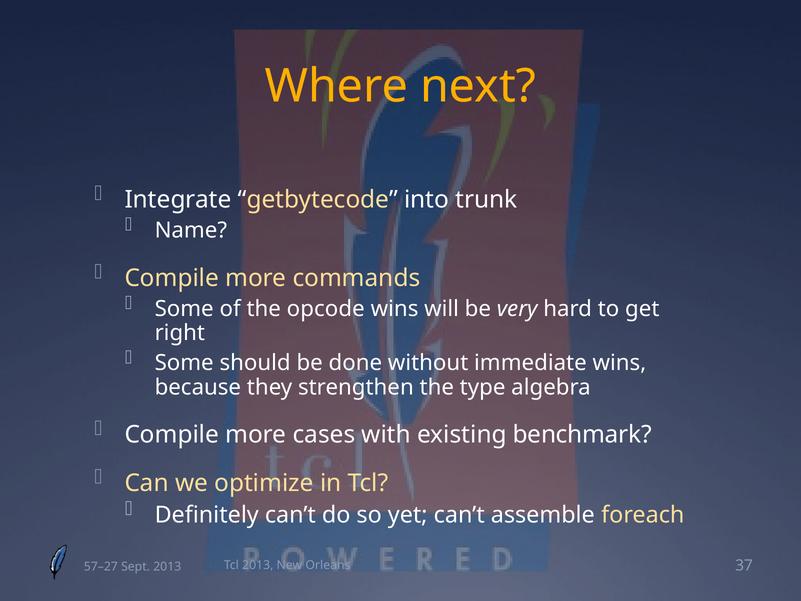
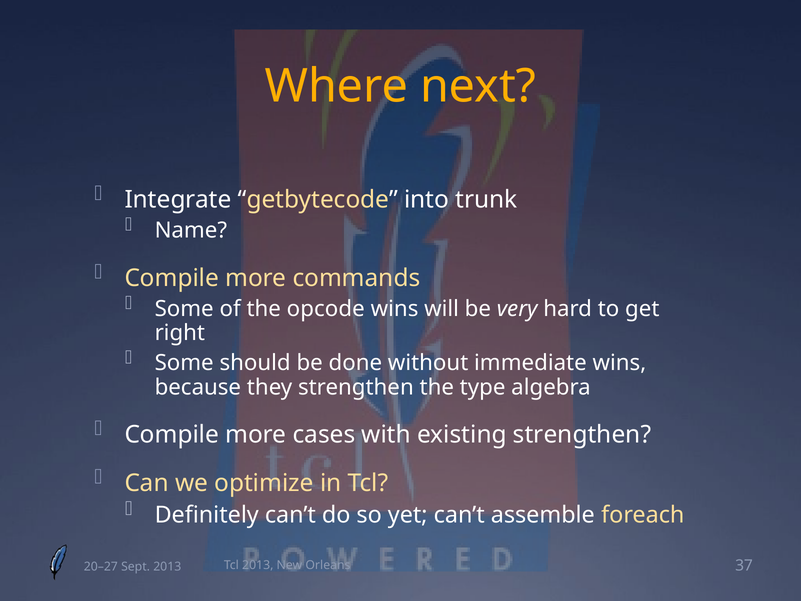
existing benchmark: benchmark -> strengthen
57–27: 57–27 -> 20–27
